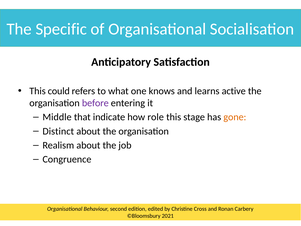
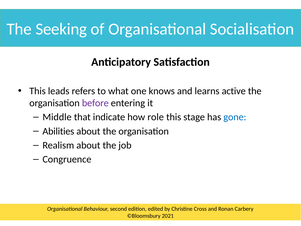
Specific: Specific -> Seeking
could: could -> leads
gone colour: orange -> blue
Distinct: Distinct -> Abilities
